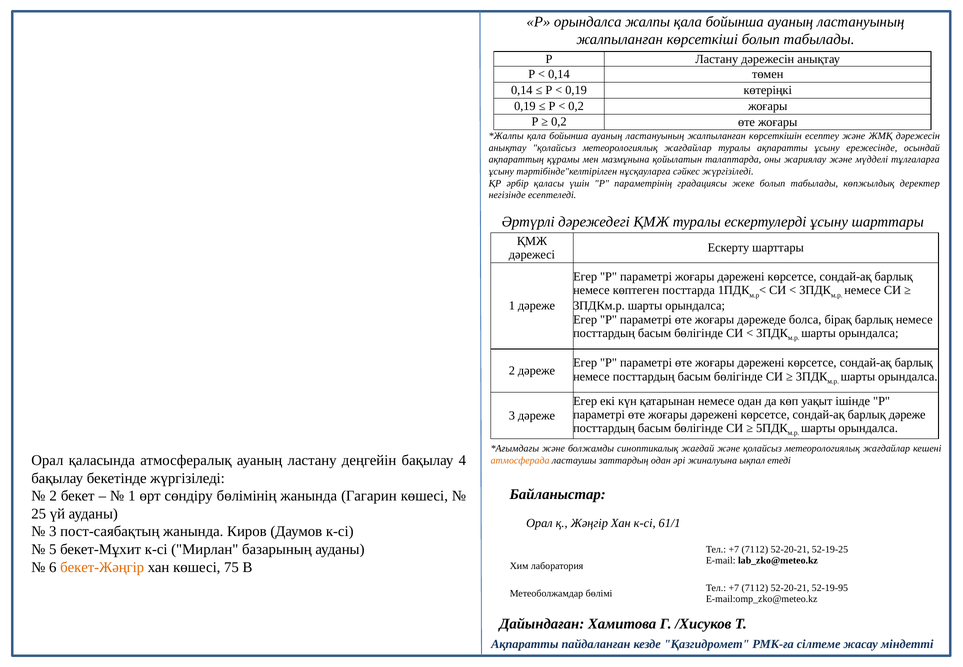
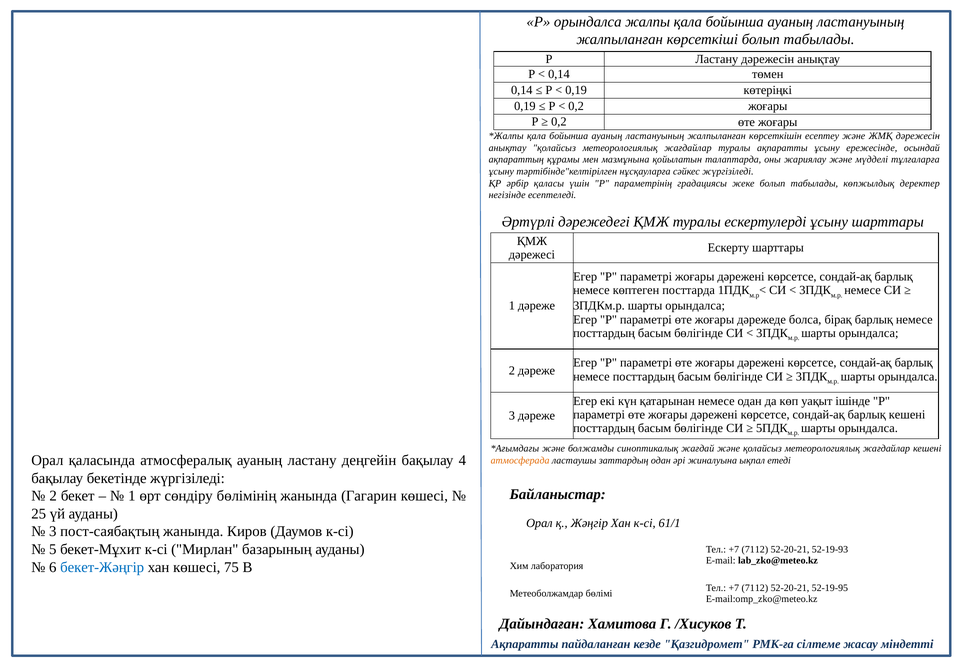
барлық дәреже: дәреже -> кешені
52-19-25: 52-19-25 -> 52-19-93
бекет-Жәңгір colour: orange -> blue
